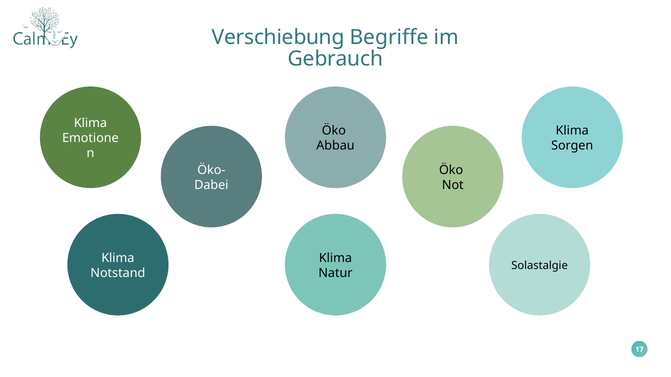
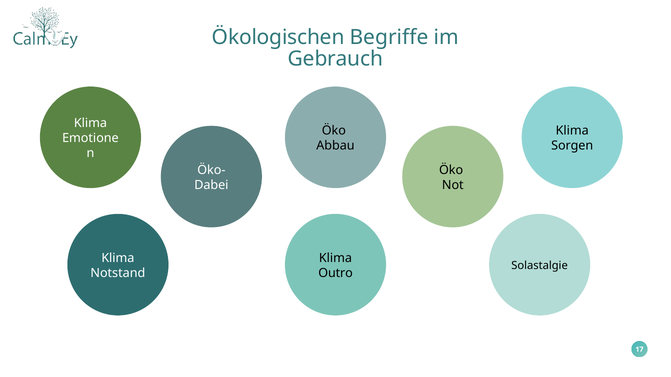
Verschiebung: Verschiebung -> Ökologischen
Natur: Natur -> Outro
